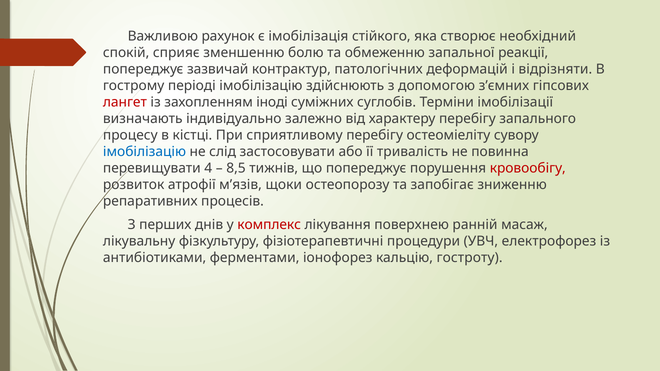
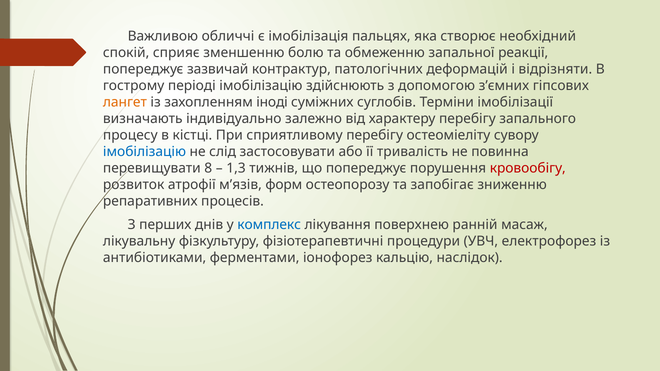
рахунок: рахунок -> обличчі
стійкого: стійкого -> пальцях
лангет colour: red -> orange
4: 4 -> 8
8,5: 8,5 -> 1,3
щоки: щоки -> форм
комплекс colour: red -> blue
гостроту: гостроту -> наслідок
